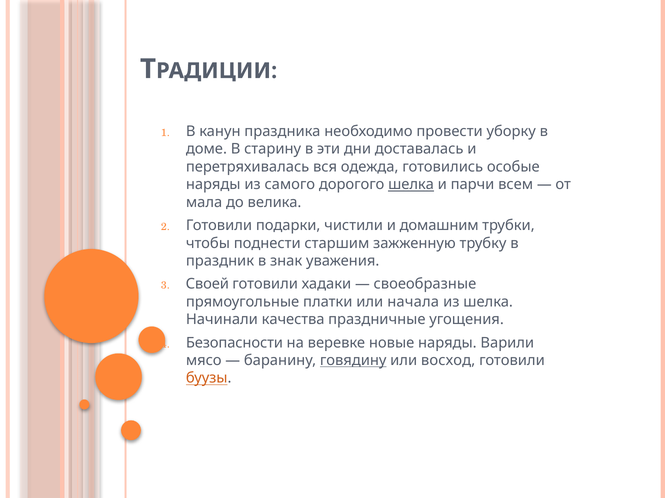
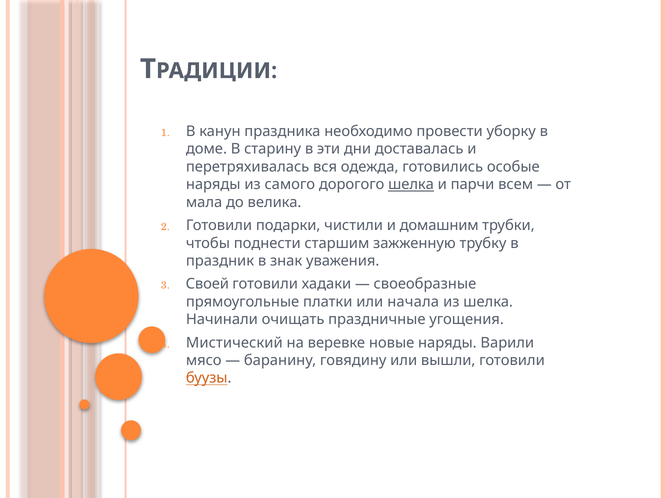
качества: качества -> очищать
Безопасности: Безопасности -> Мистический
говядину underline: present -> none
восход: восход -> вышли
